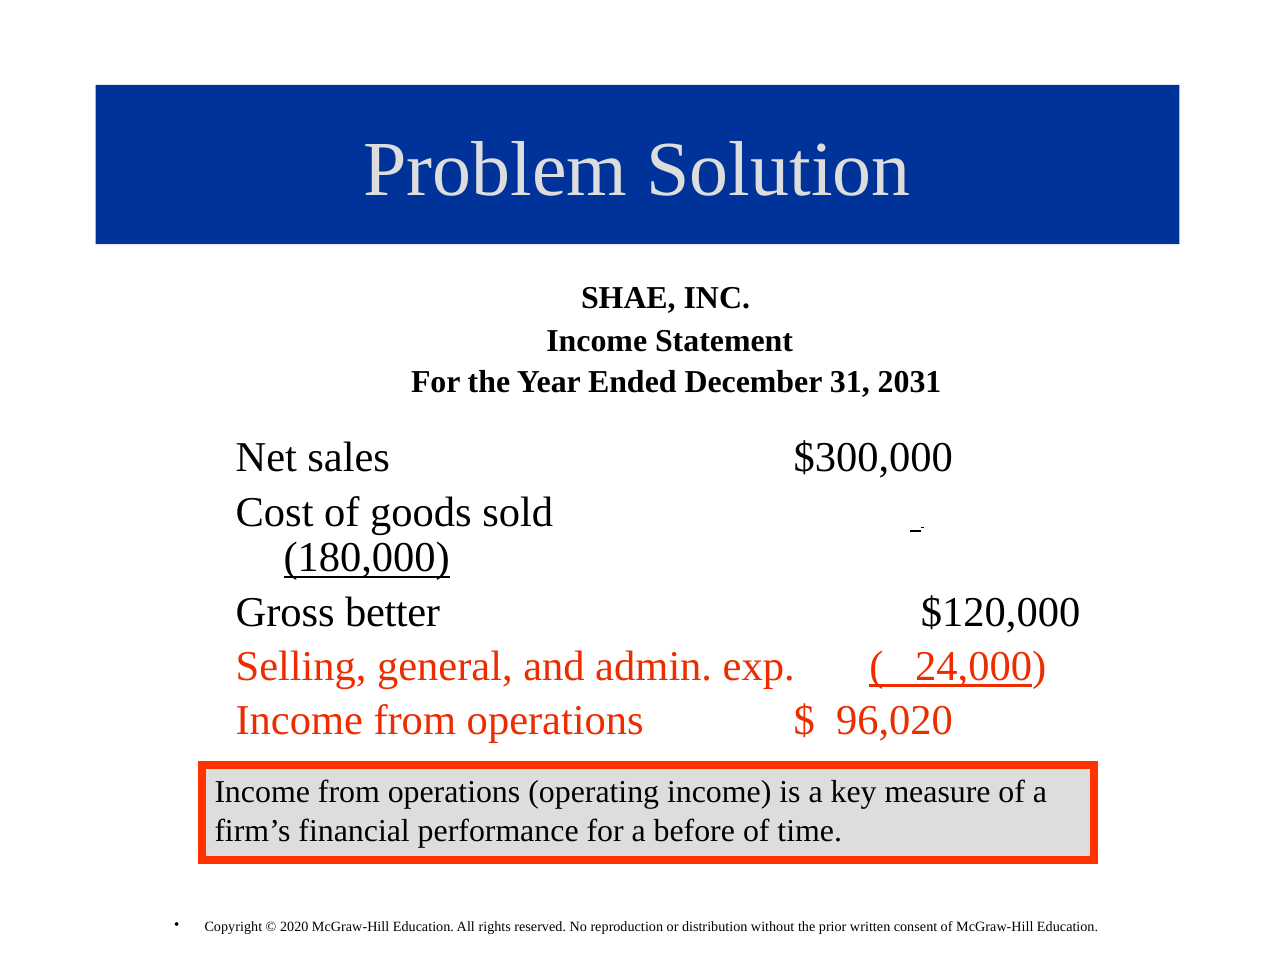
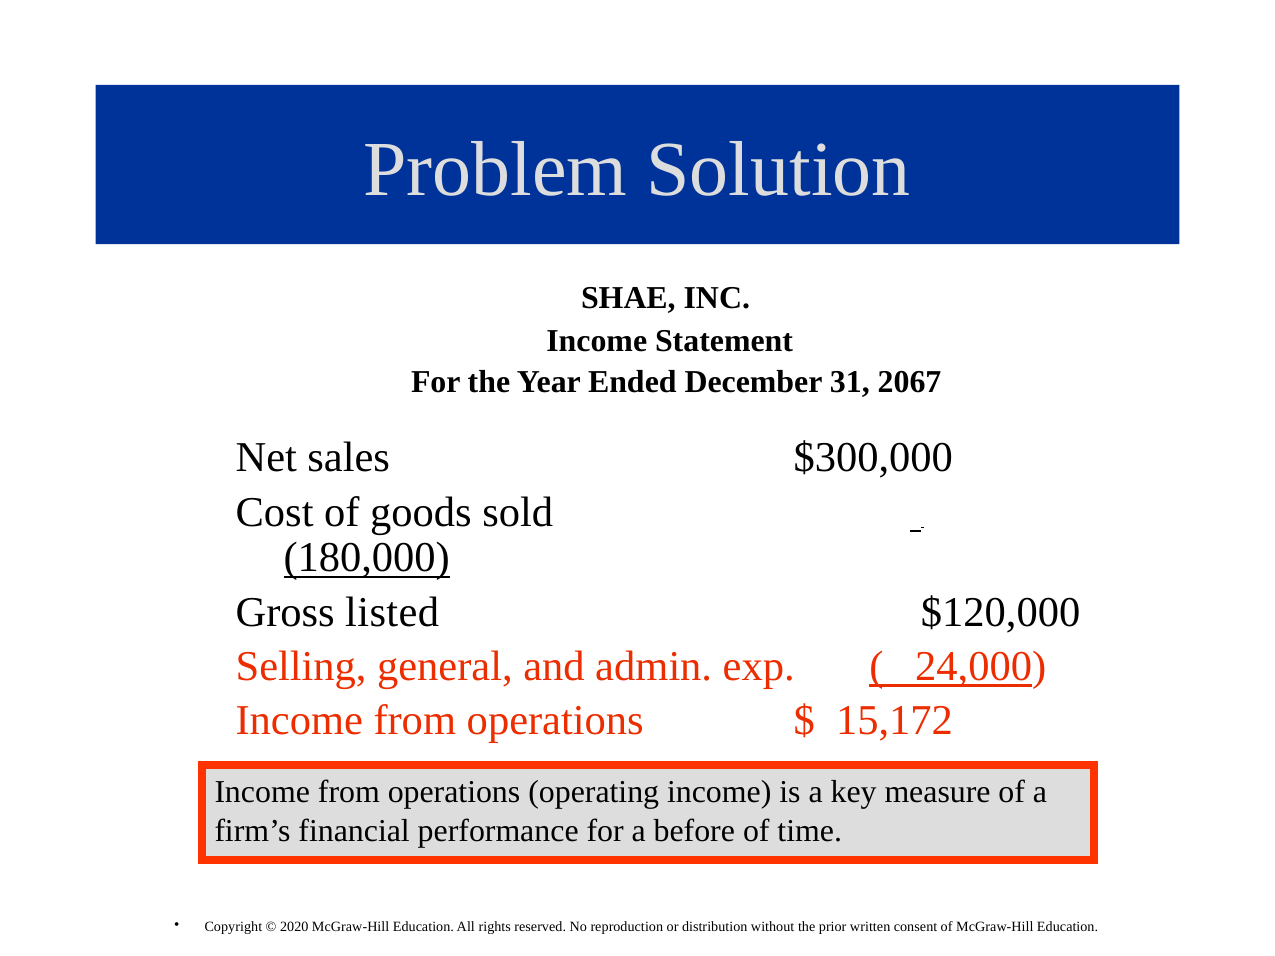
2031: 2031 -> 2067
better: better -> listed
96,020: 96,020 -> 15,172
